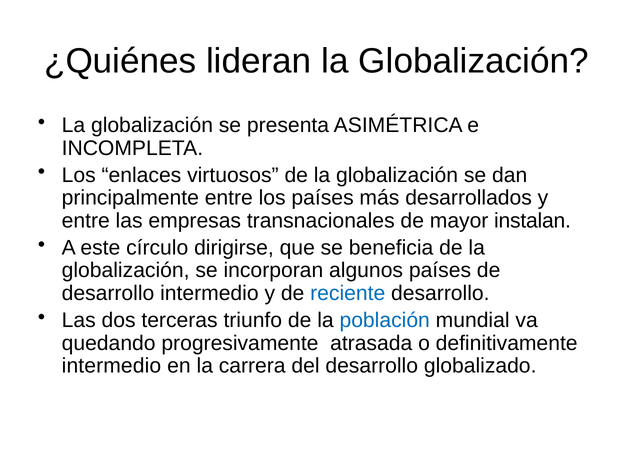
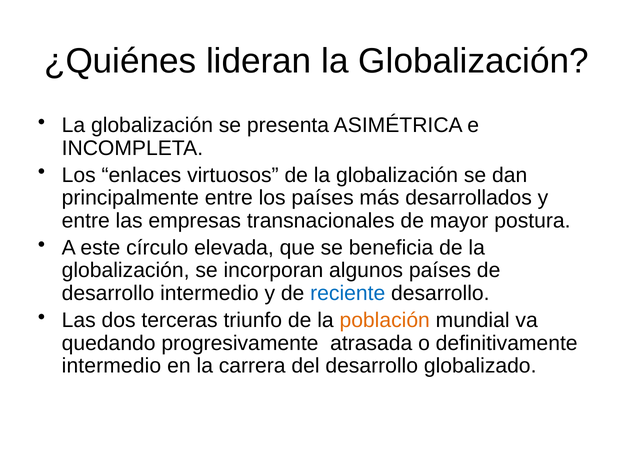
instalan: instalan -> postura
dirigirse: dirigirse -> elevada
población colour: blue -> orange
